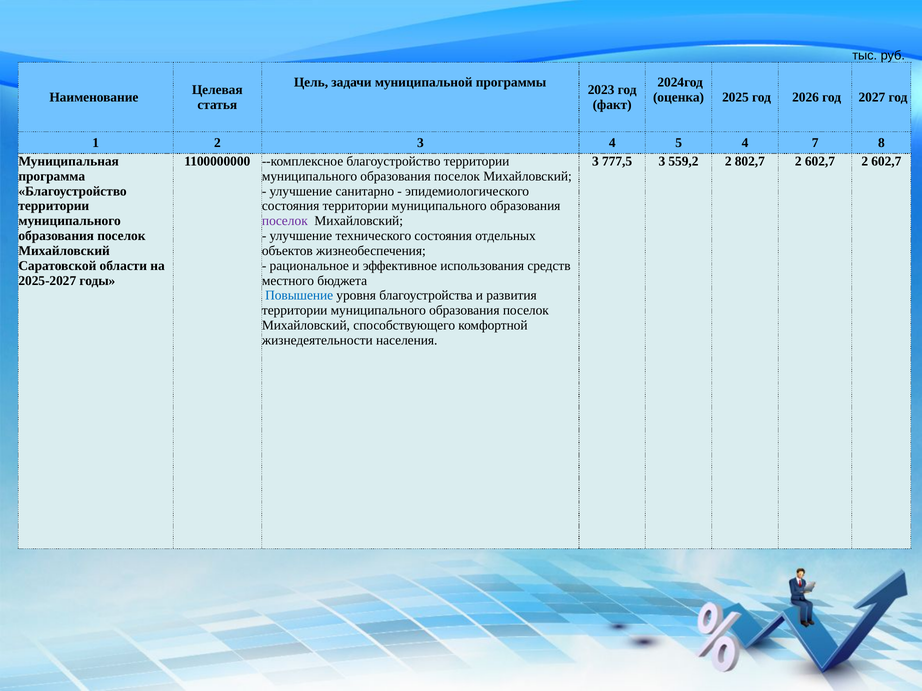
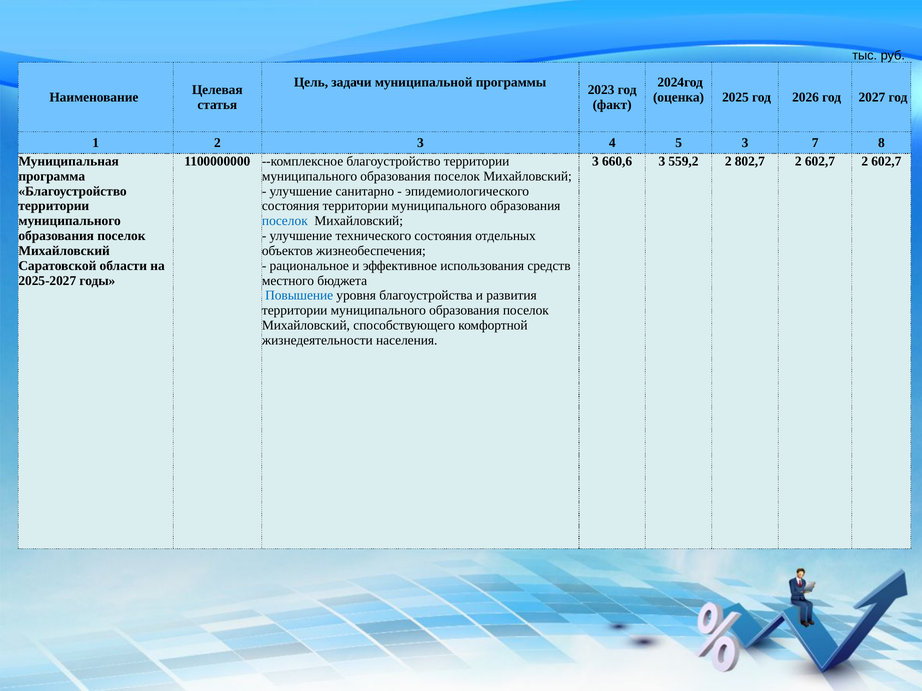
5 4: 4 -> 3
777,5: 777,5 -> 660,6
поселок at (285, 221) colour: purple -> blue
